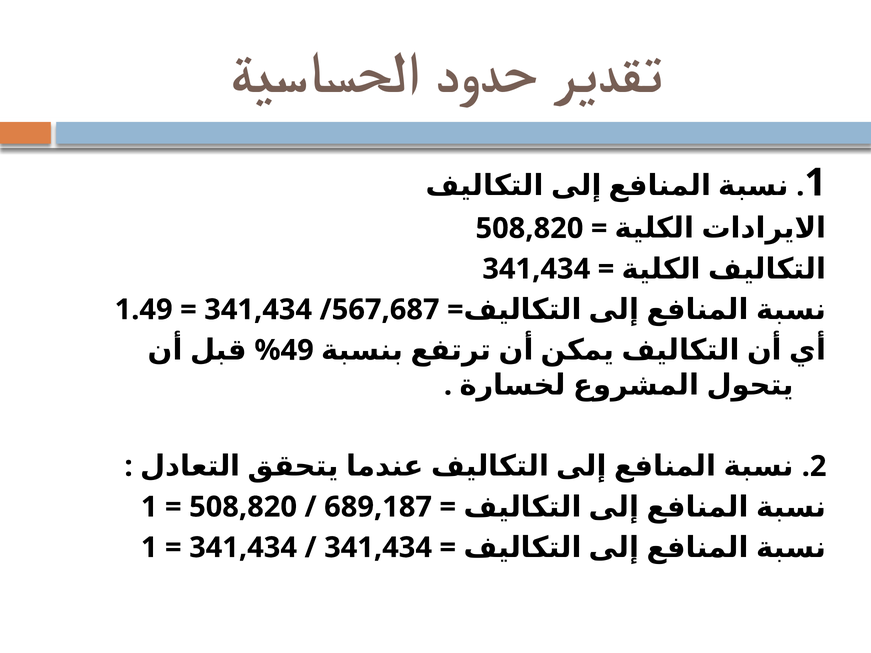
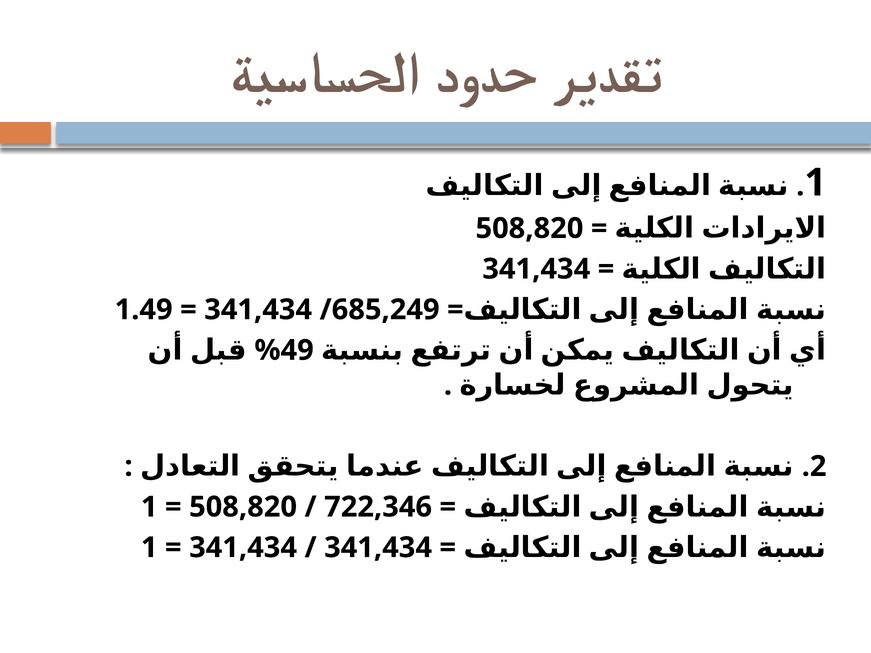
567,687: 567,687 -> 685,249
689,187: 689,187 -> 722,346
